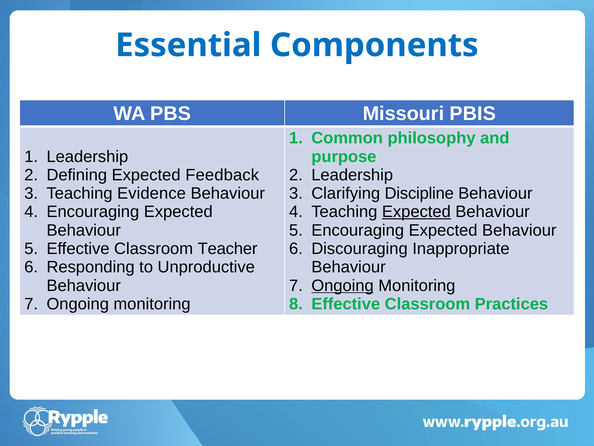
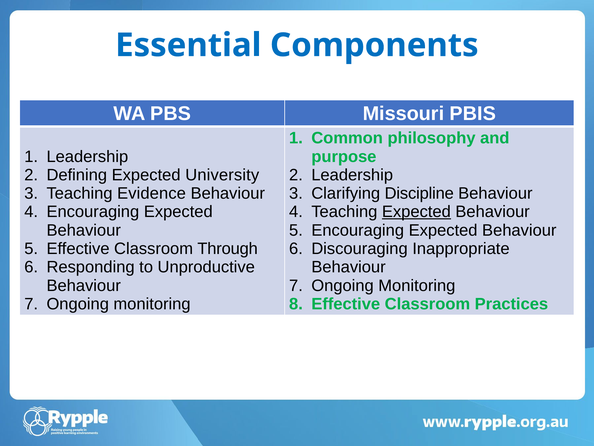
Feedback: Feedback -> University
Teacher: Teacher -> Through
Ongoing at (343, 285) underline: present -> none
